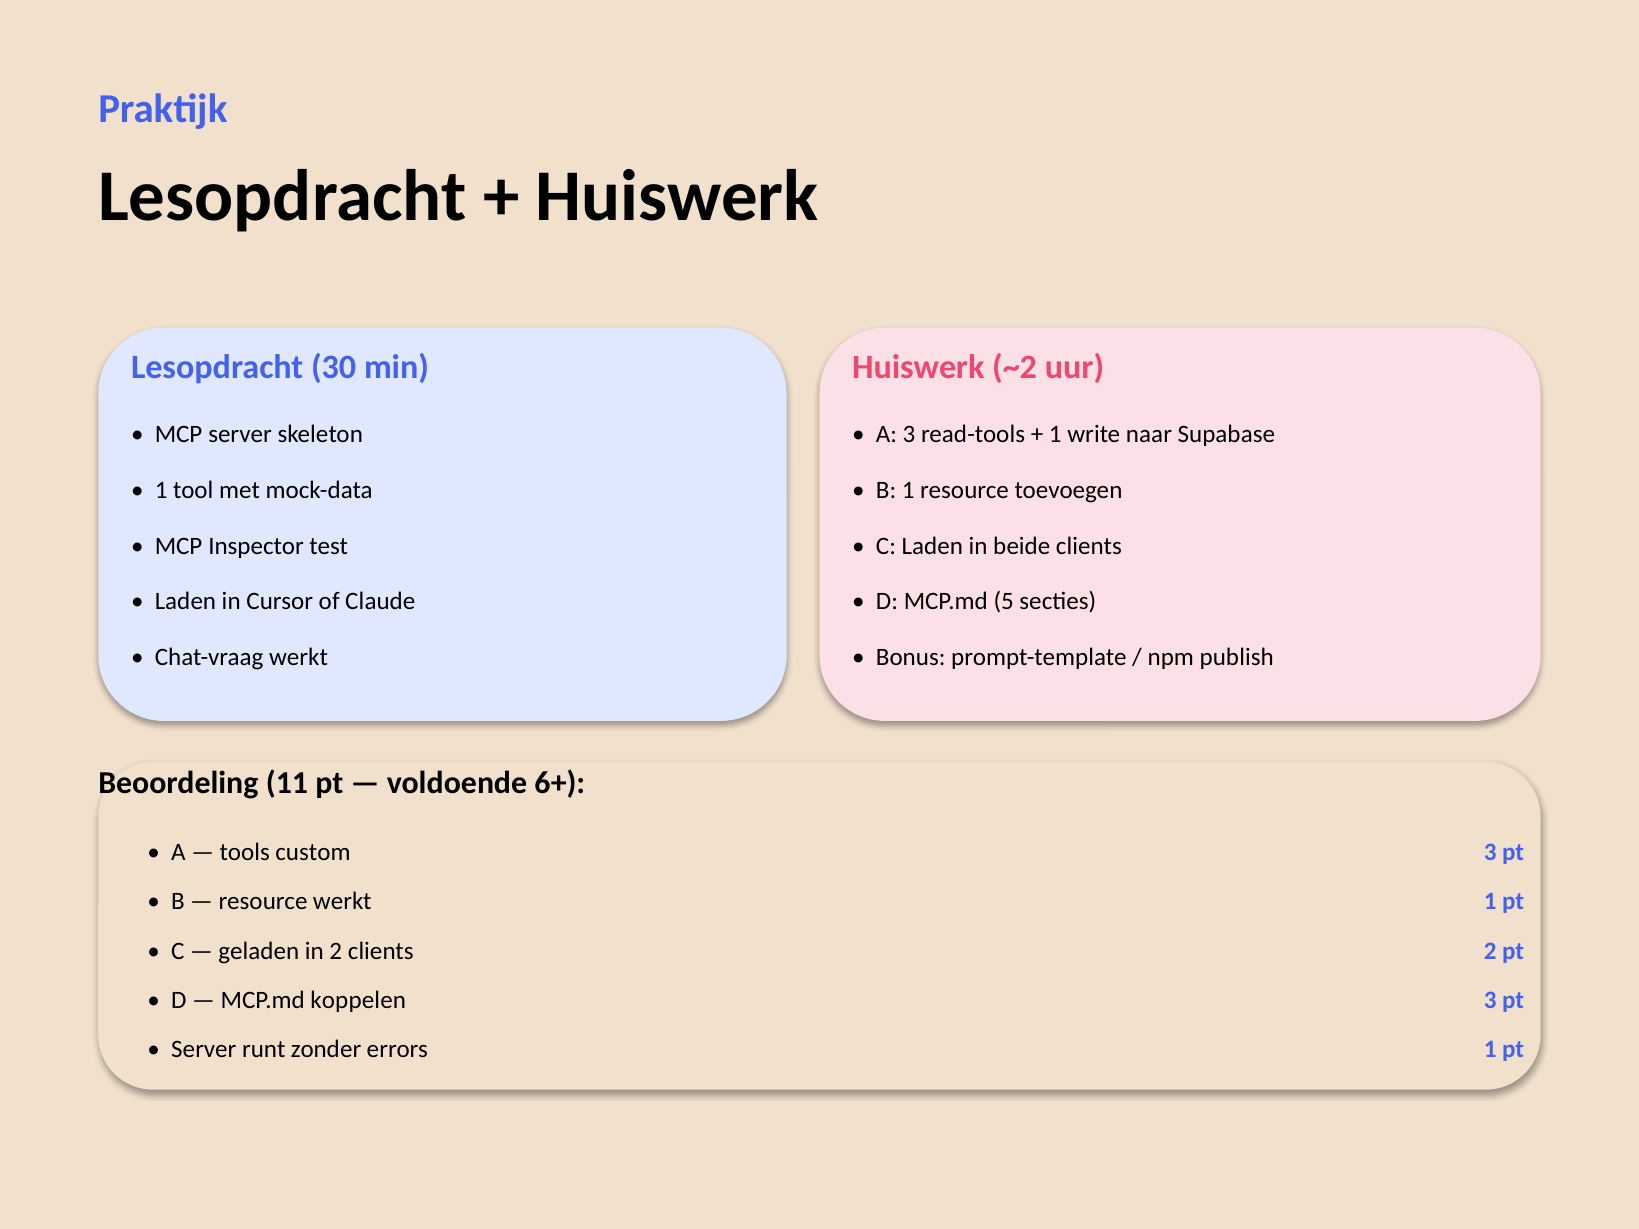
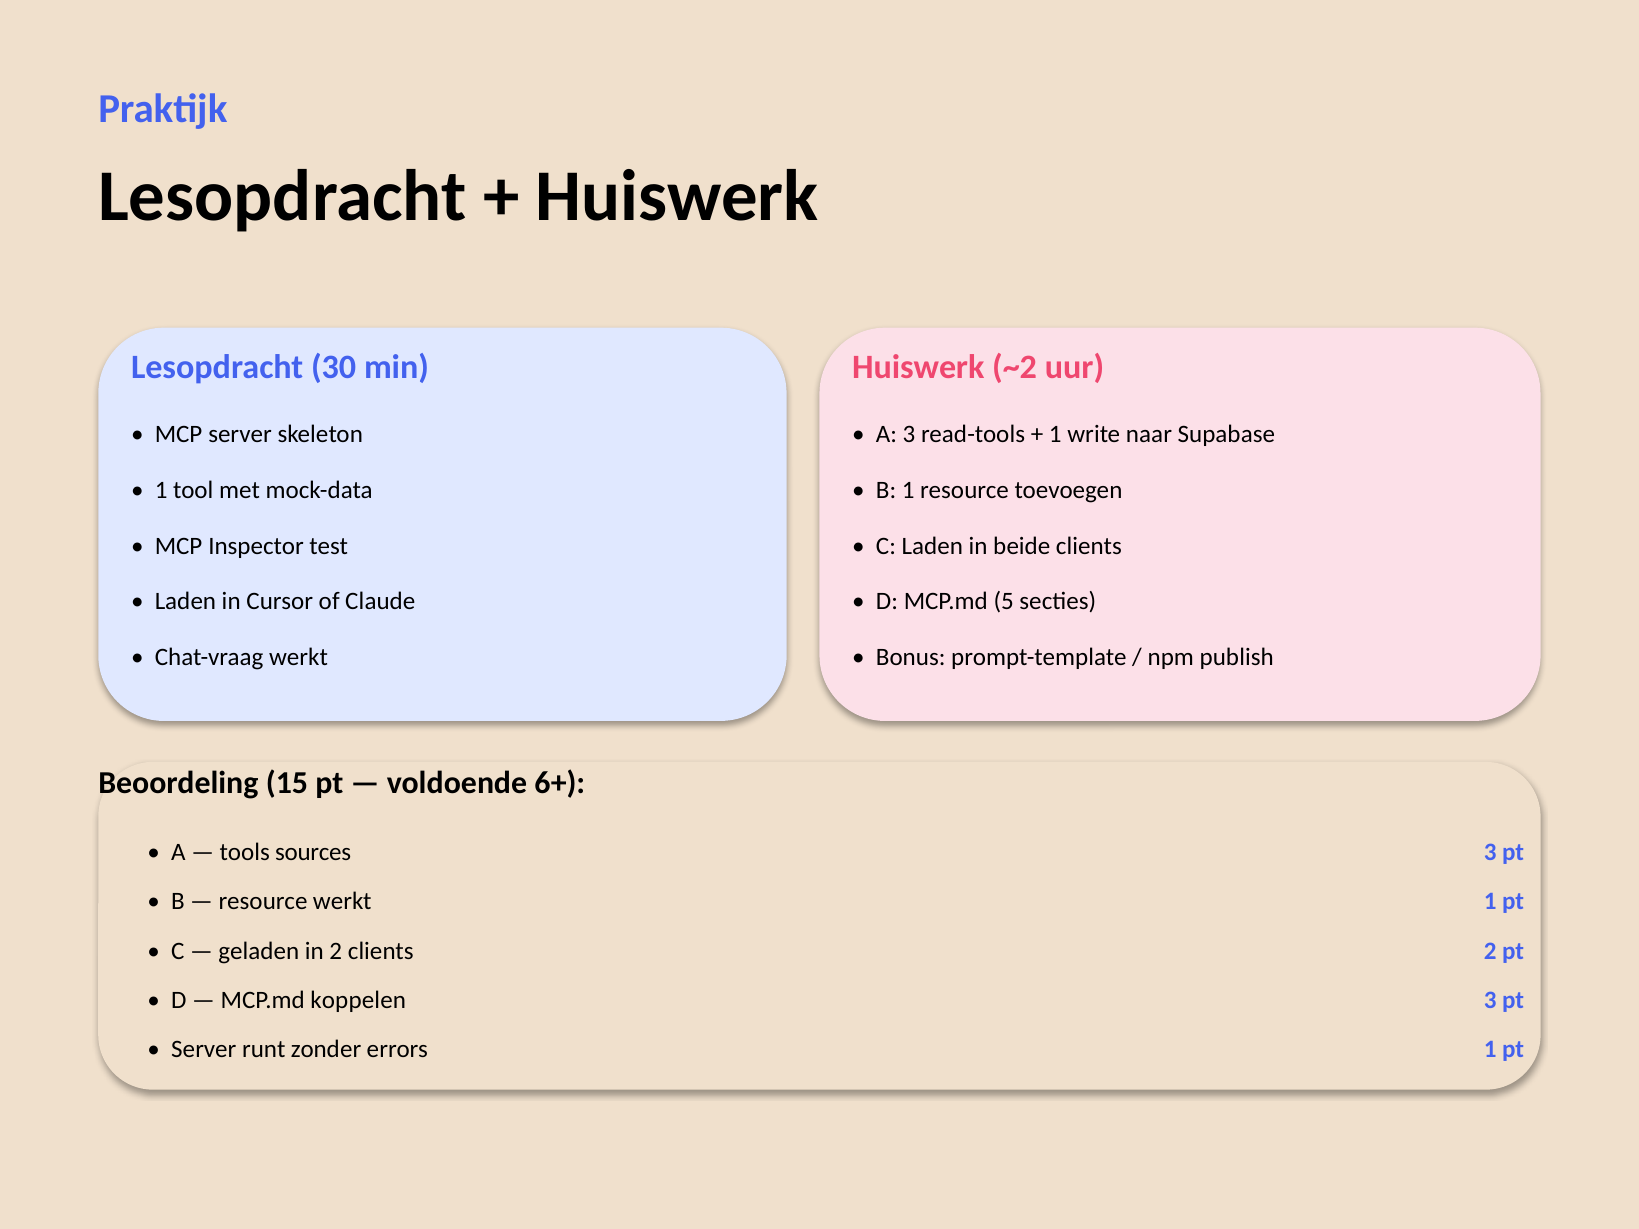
11: 11 -> 15
custom: custom -> sources
